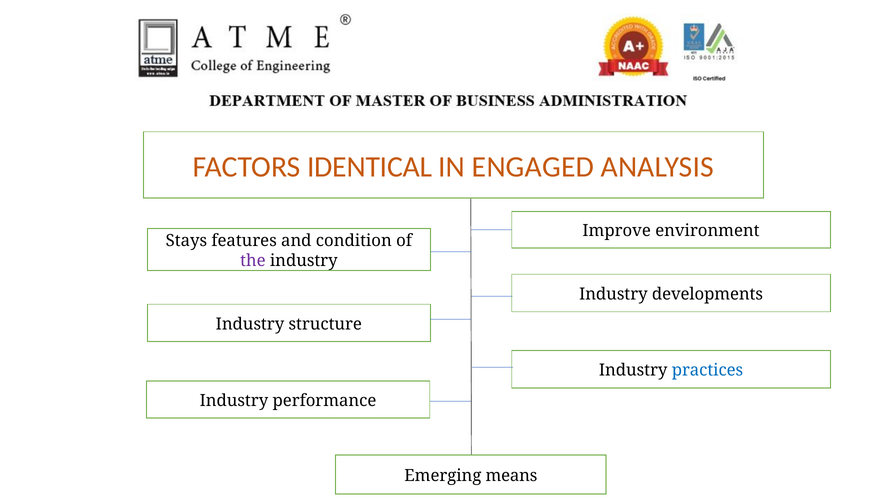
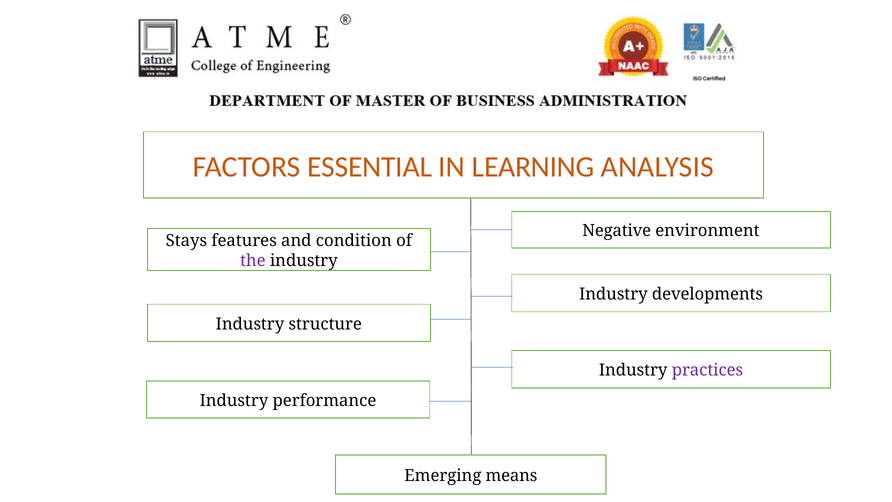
IDENTICAL: IDENTICAL -> ESSENTIAL
ENGAGED: ENGAGED -> LEARNING
Improve: Improve -> Negative
practices colour: blue -> purple
